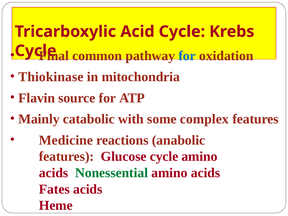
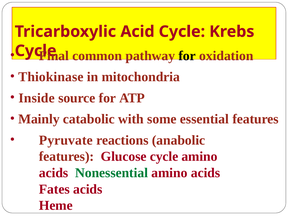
for at (187, 56) colour: blue -> black
Flavin: Flavin -> Inside
complex: complex -> essential
Medicine: Medicine -> Pyruvate
